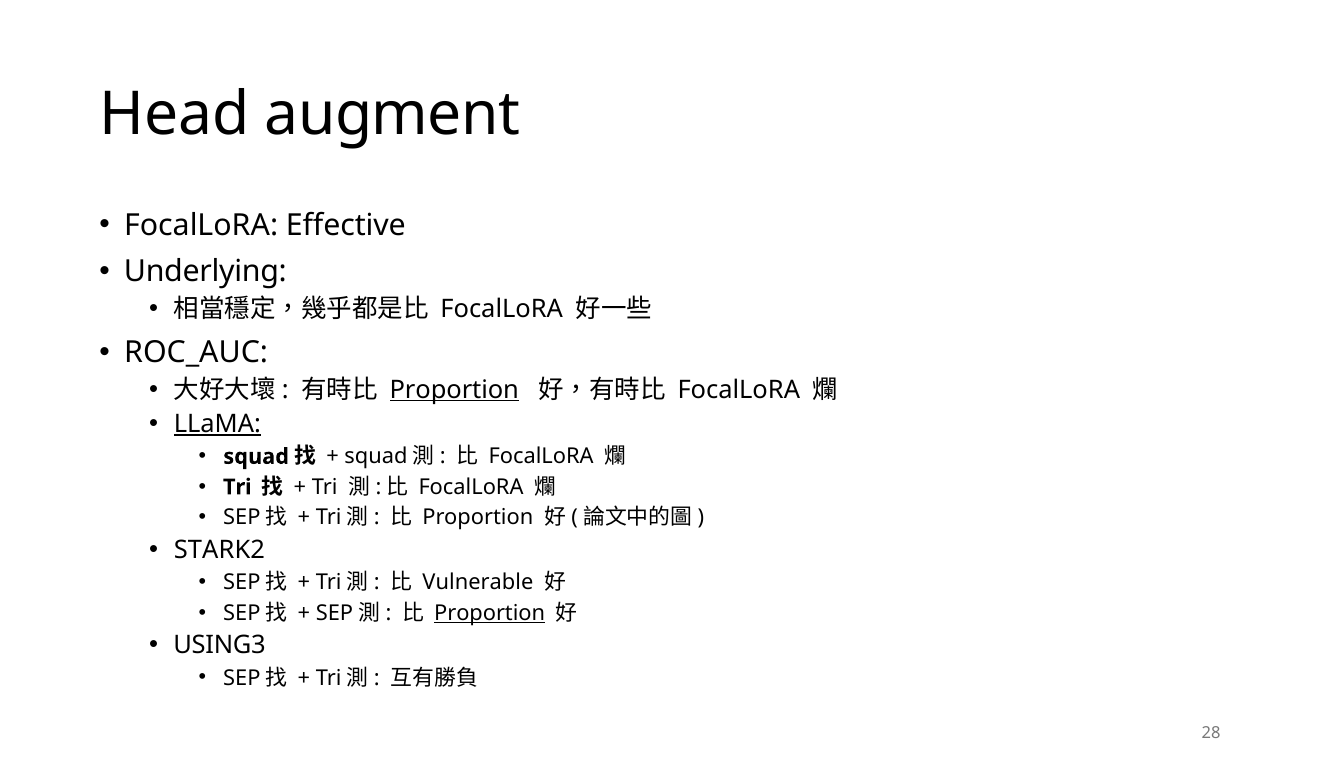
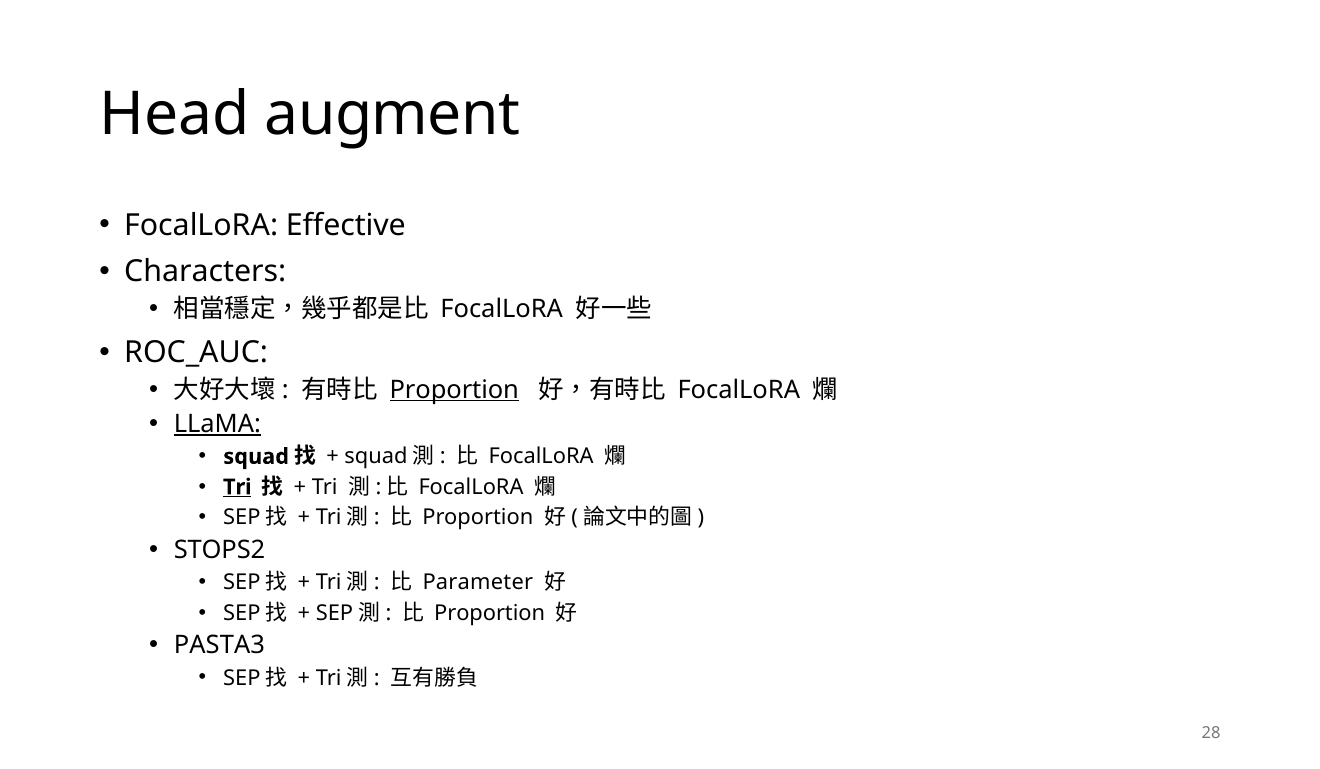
Underlying: Underlying -> Characters
Tri at (237, 487) underline: none -> present
STARK2: STARK2 -> STOPS2
Vulnerable: Vulnerable -> Parameter
Proportion at (490, 613) underline: present -> none
USING3: USING3 -> PASTA3
